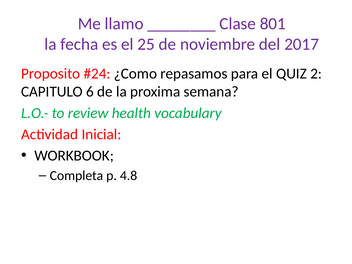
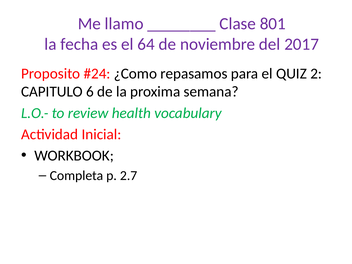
25: 25 -> 64
4.8: 4.8 -> 2.7
